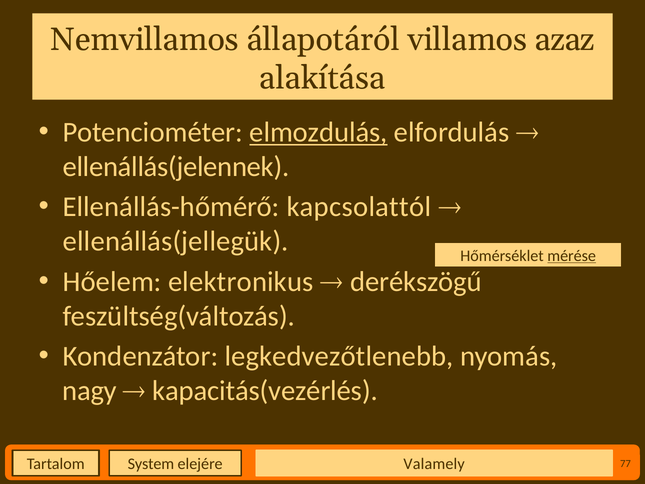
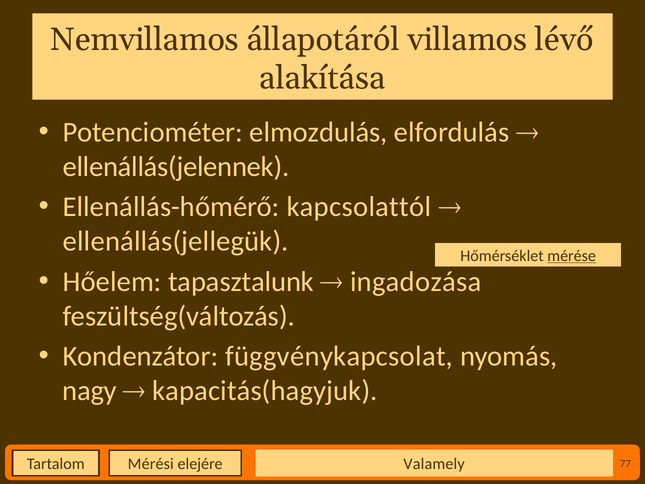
azaz: azaz -> lévő
elmozdulás underline: present -> none
elektronikus: elektronikus -> tapasztalunk
derékszögű: derékszögű -> ingadozása
legkedvezőtlenebb: legkedvezőtlenebb -> függvénykapcsolat
kapacitás(vezérlés: kapacitás(vezérlés -> kapacitás(hagyjuk
System: System -> Mérési
